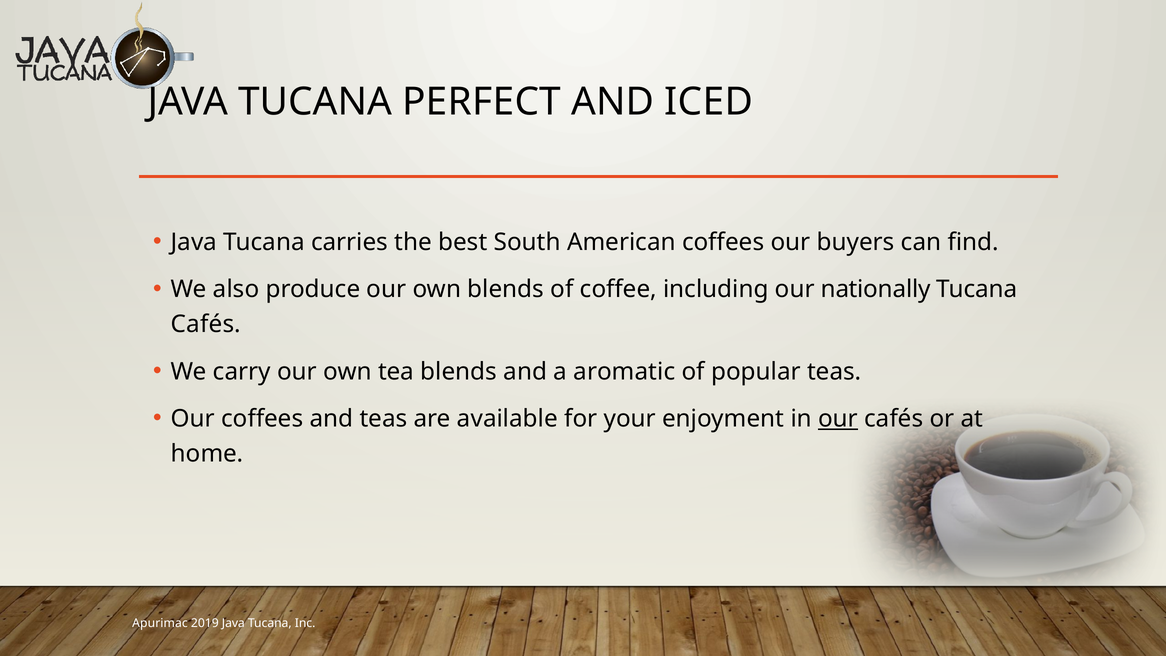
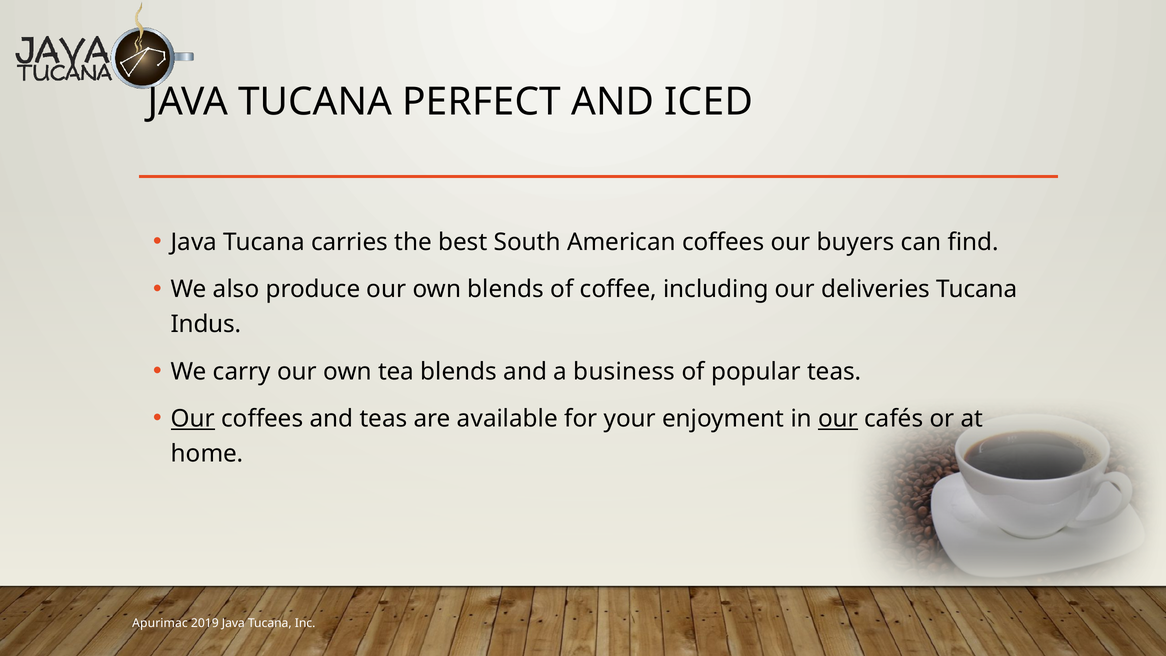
nationally: nationally -> deliveries
Cafés at (206, 324): Cafés -> Indus
aromatic: aromatic -> business
Our at (193, 419) underline: none -> present
